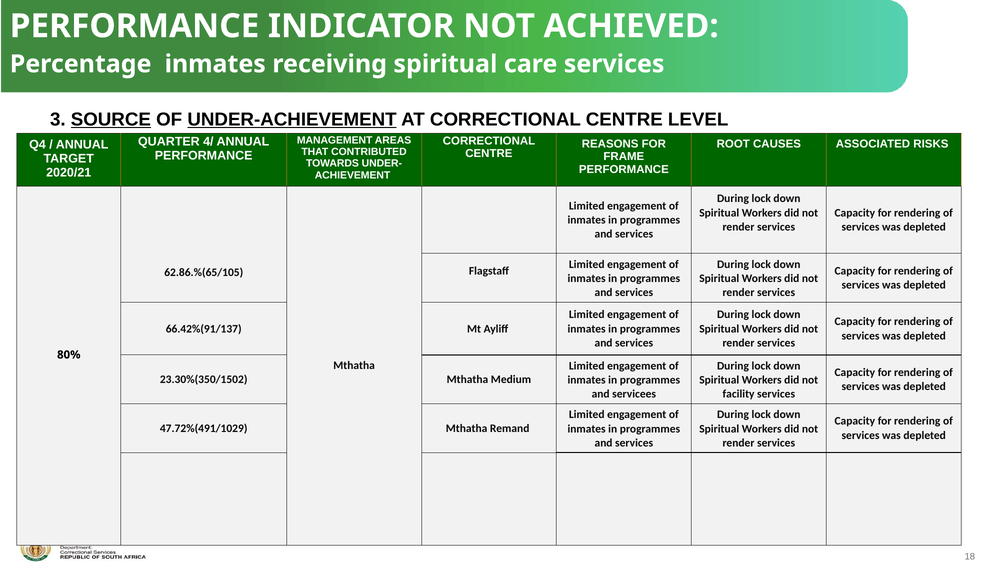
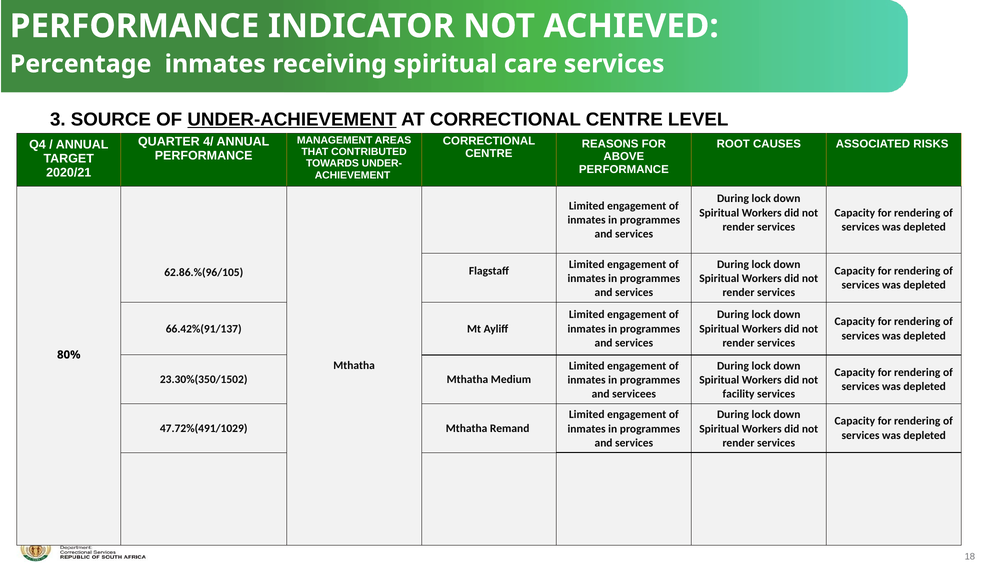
SOURCE underline: present -> none
FRAME: FRAME -> ABOVE
62.86.%(65/105: 62.86.%(65/105 -> 62.86.%(96/105
